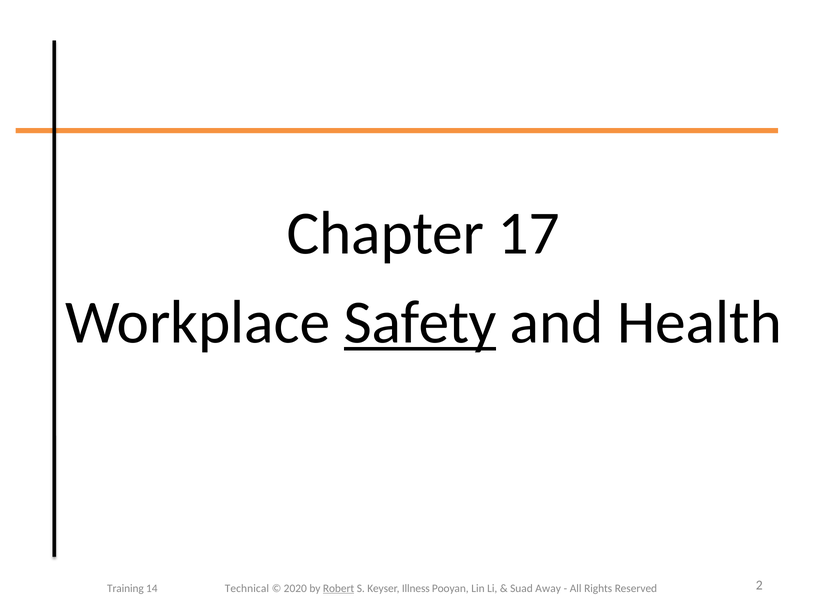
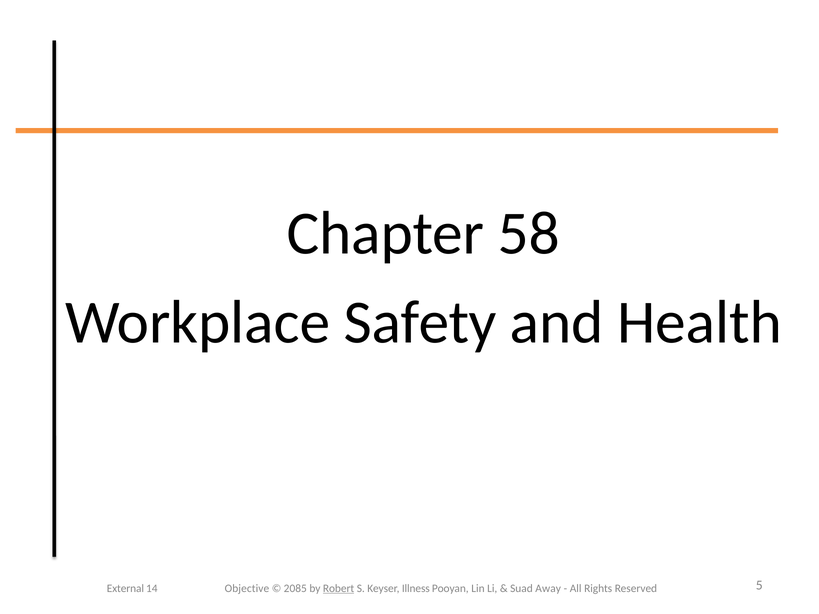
17: 17 -> 58
Safety underline: present -> none
Training: Training -> External
Technical: Technical -> Objective
2020: 2020 -> 2085
2: 2 -> 5
